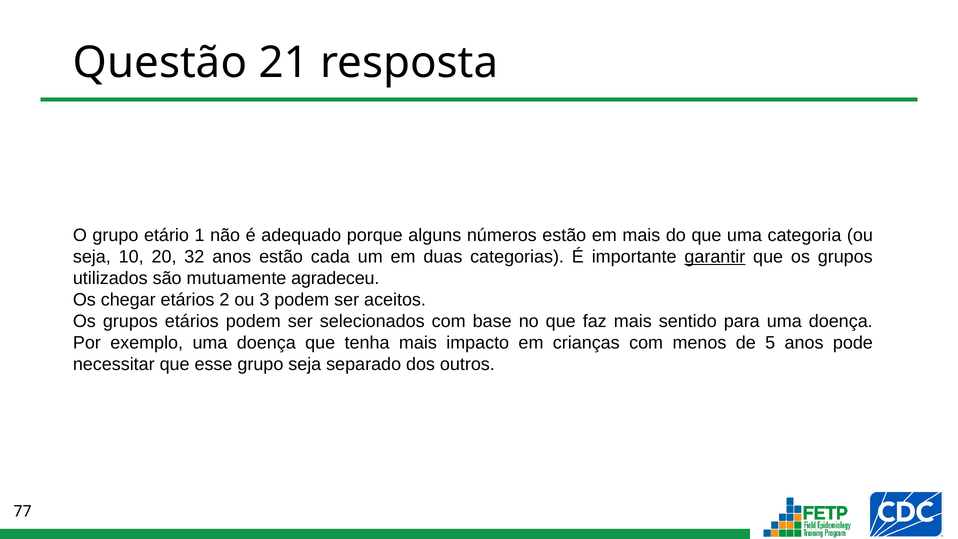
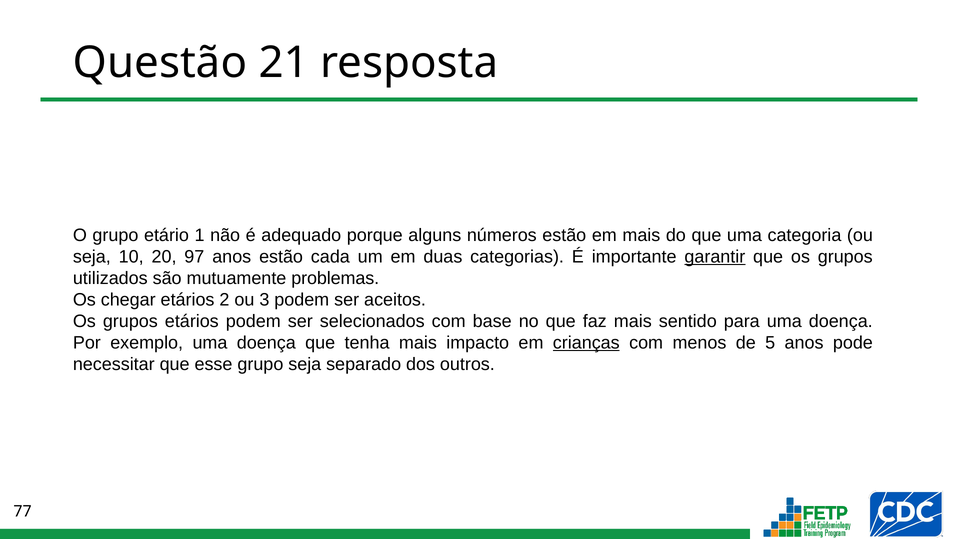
32: 32 -> 97
agradeceu: agradeceu -> problemas
crianças underline: none -> present
